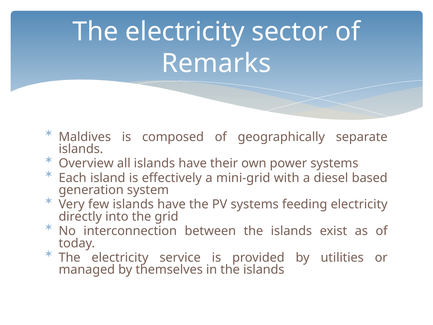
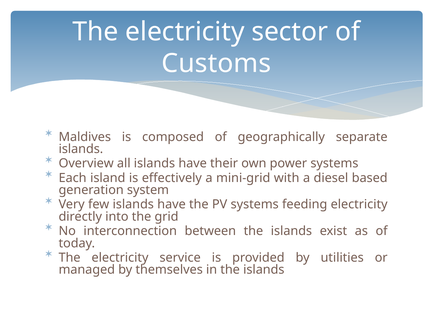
Remarks: Remarks -> Customs
